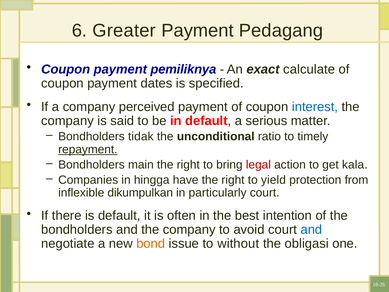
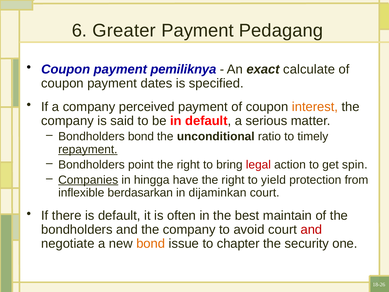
interest colour: blue -> orange
Bondholders tidak: tidak -> bond
main: main -> point
kala: kala -> spin
Companies underline: none -> present
dikumpulkan: dikumpulkan -> berdasarkan
particularly: particularly -> dijaminkan
intention: intention -> maintain
and at (311, 229) colour: blue -> red
without: without -> chapter
obligasi: obligasi -> security
